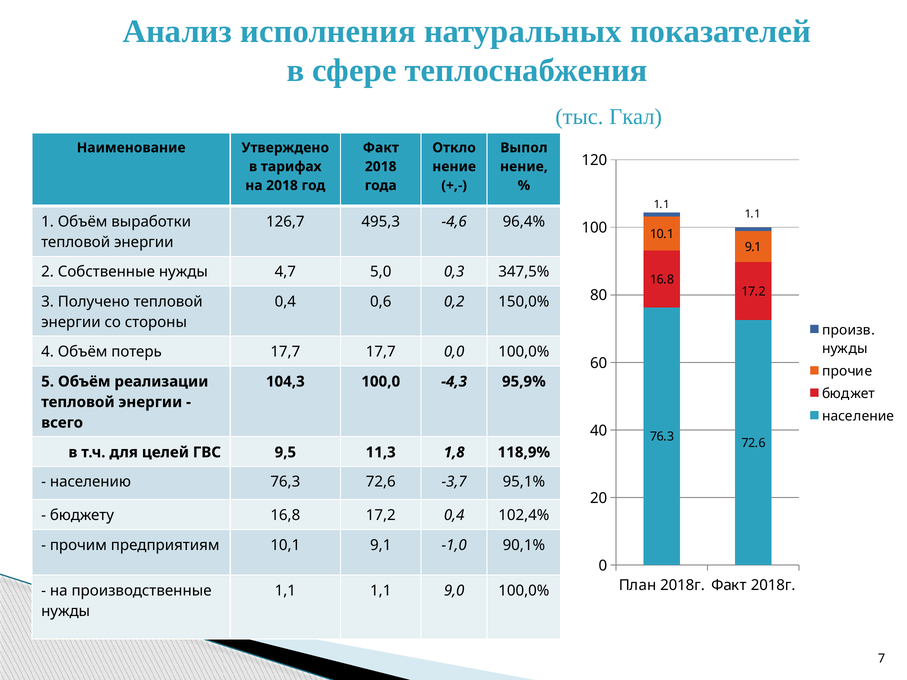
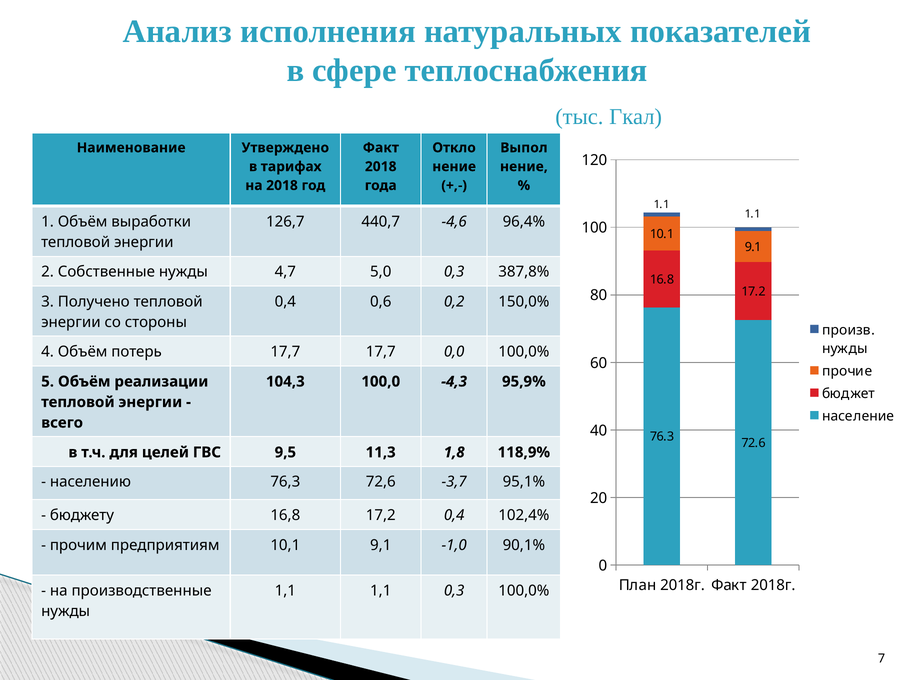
495,3: 495,3 -> 440,7
347,5%: 347,5% -> 387,8%
1,1 9,0: 9,0 -> 0,3
